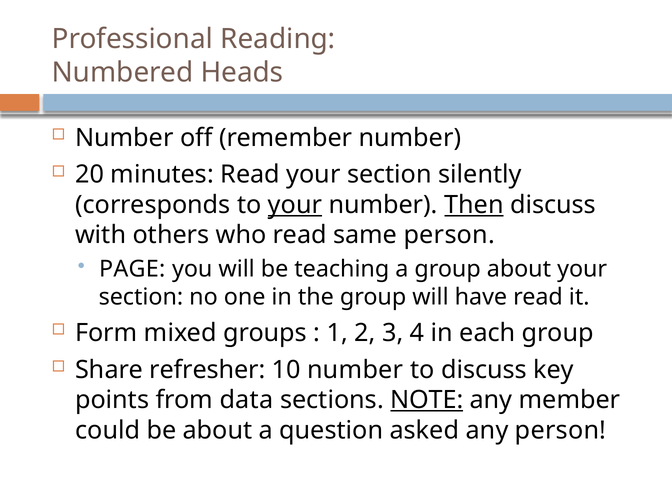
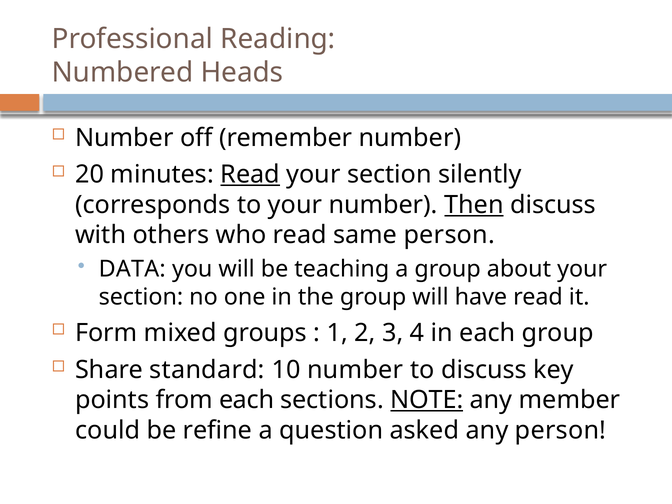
Read at (250, 175) underline: none -> present
your at (295, 205) underline: present -> none
PAGE: PAGE -> DATA
refresher: refresher -> standard
from data: data -> each
be about: about -> refine
